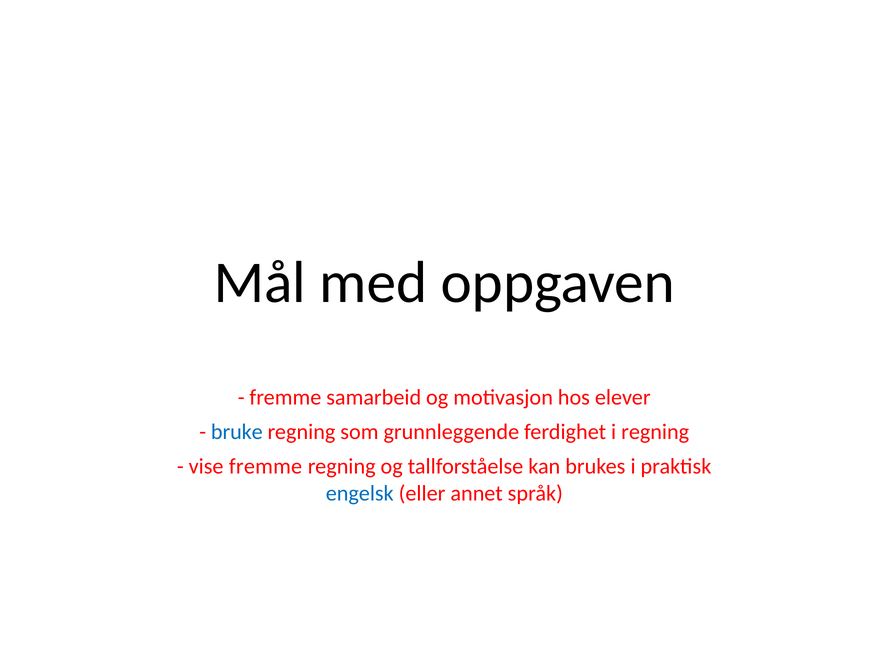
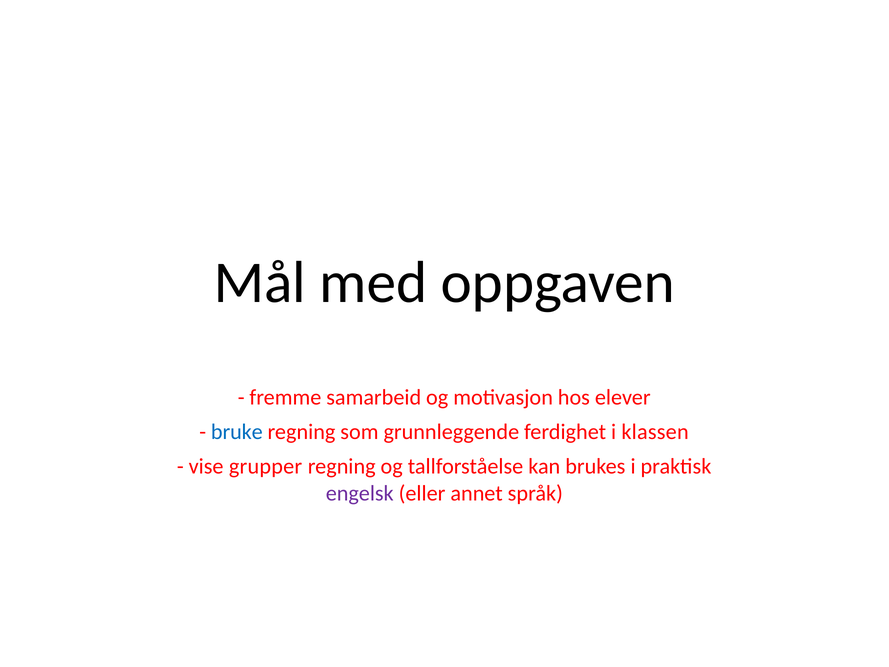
i regning: regning -> klassen
vise fremme: fremme -> grupper
engelsk colour: blue -> purple
